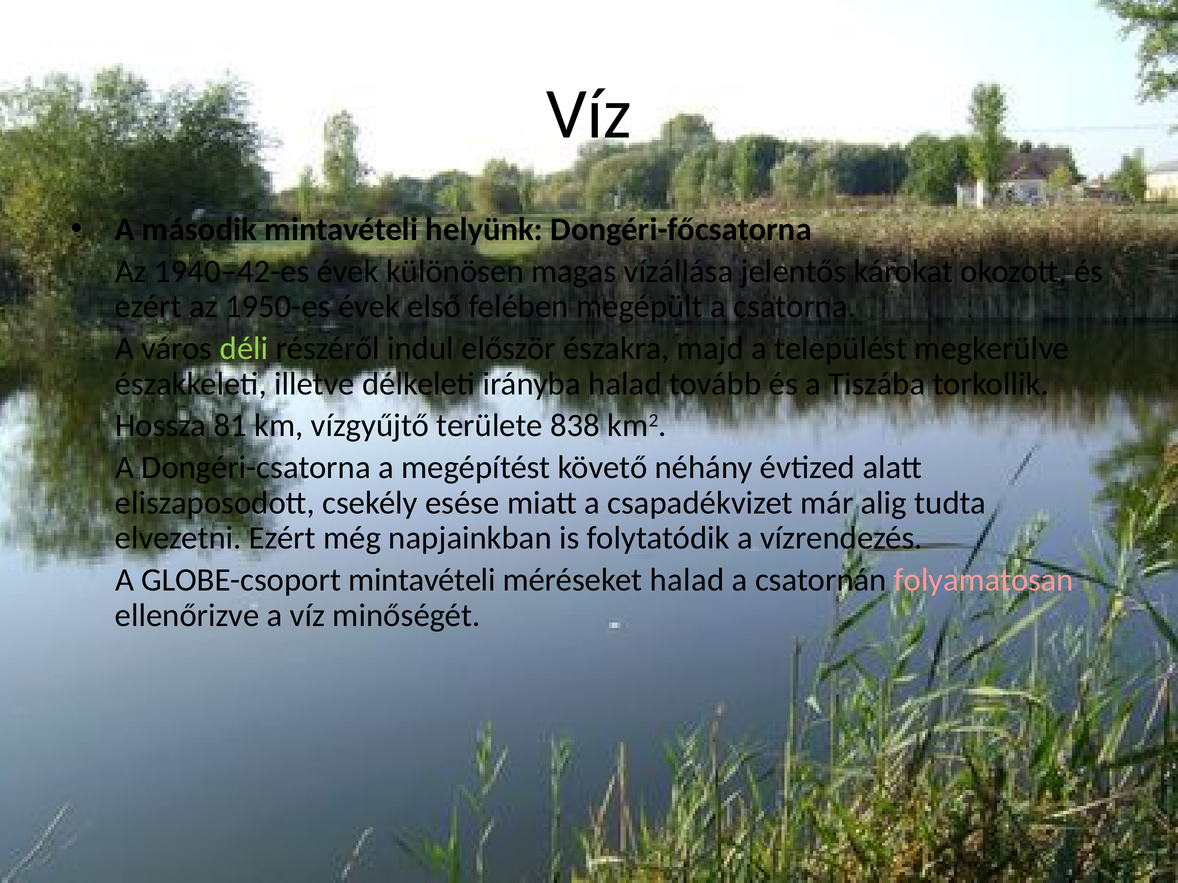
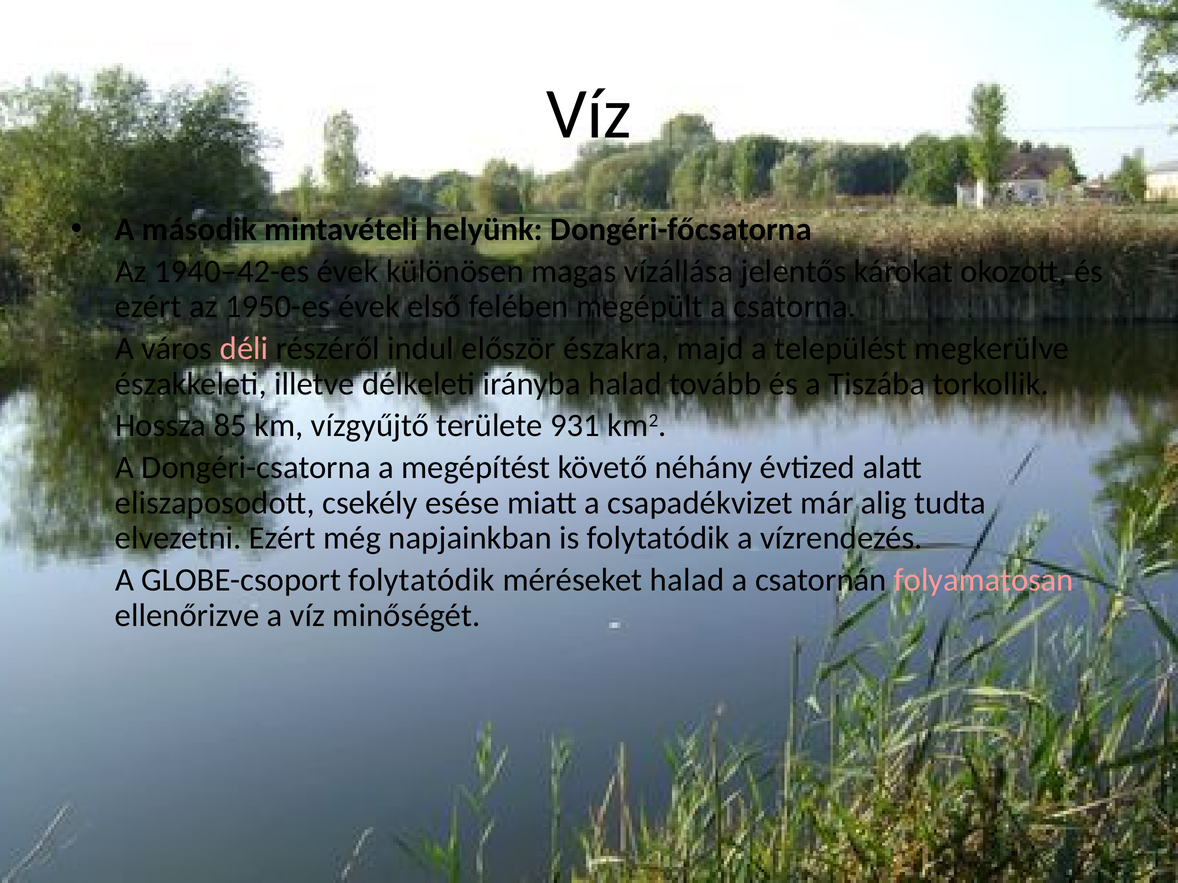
déli colour: light green -> pink
81: 81 -> 85
838: 838 -> 931
GLOBE-csoport mintavételi: mintavételi -> folytatódik
